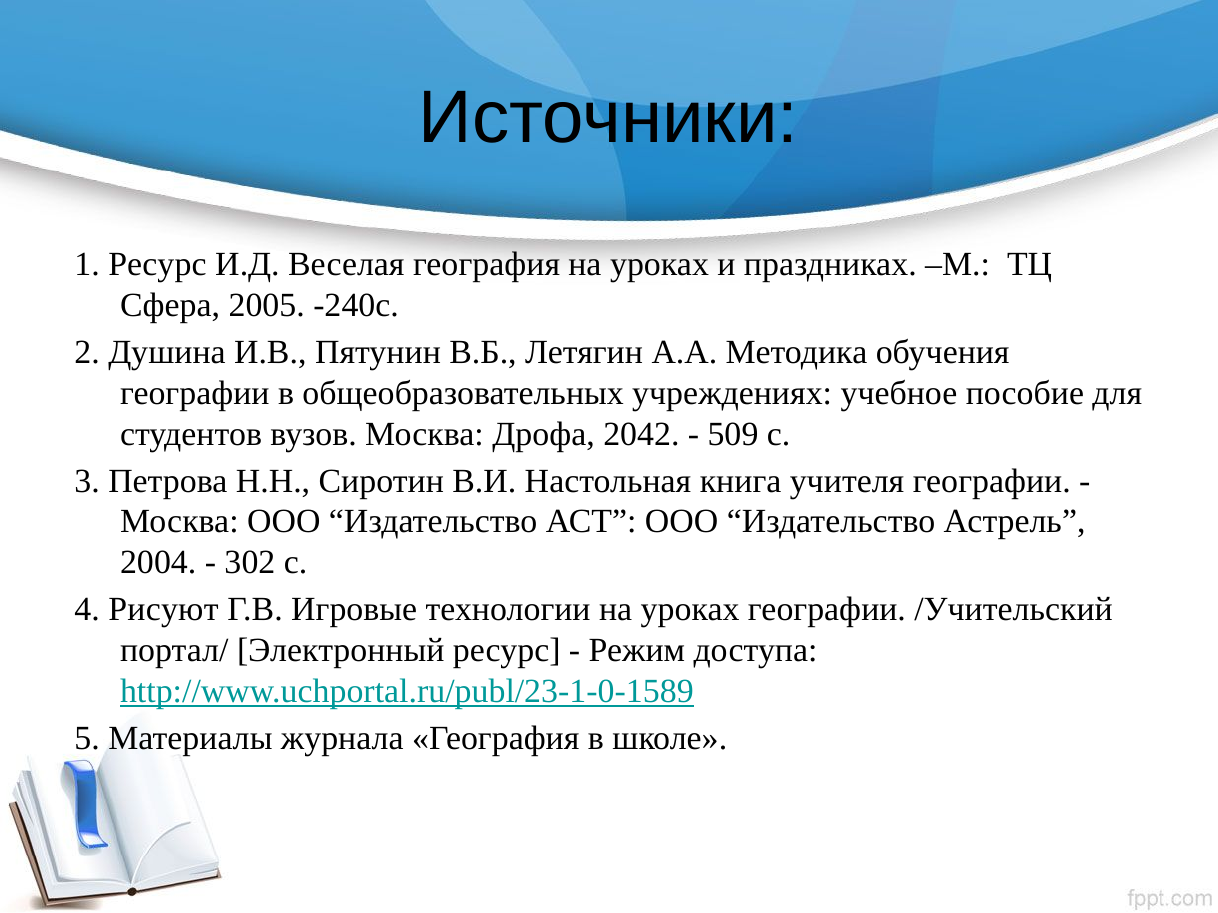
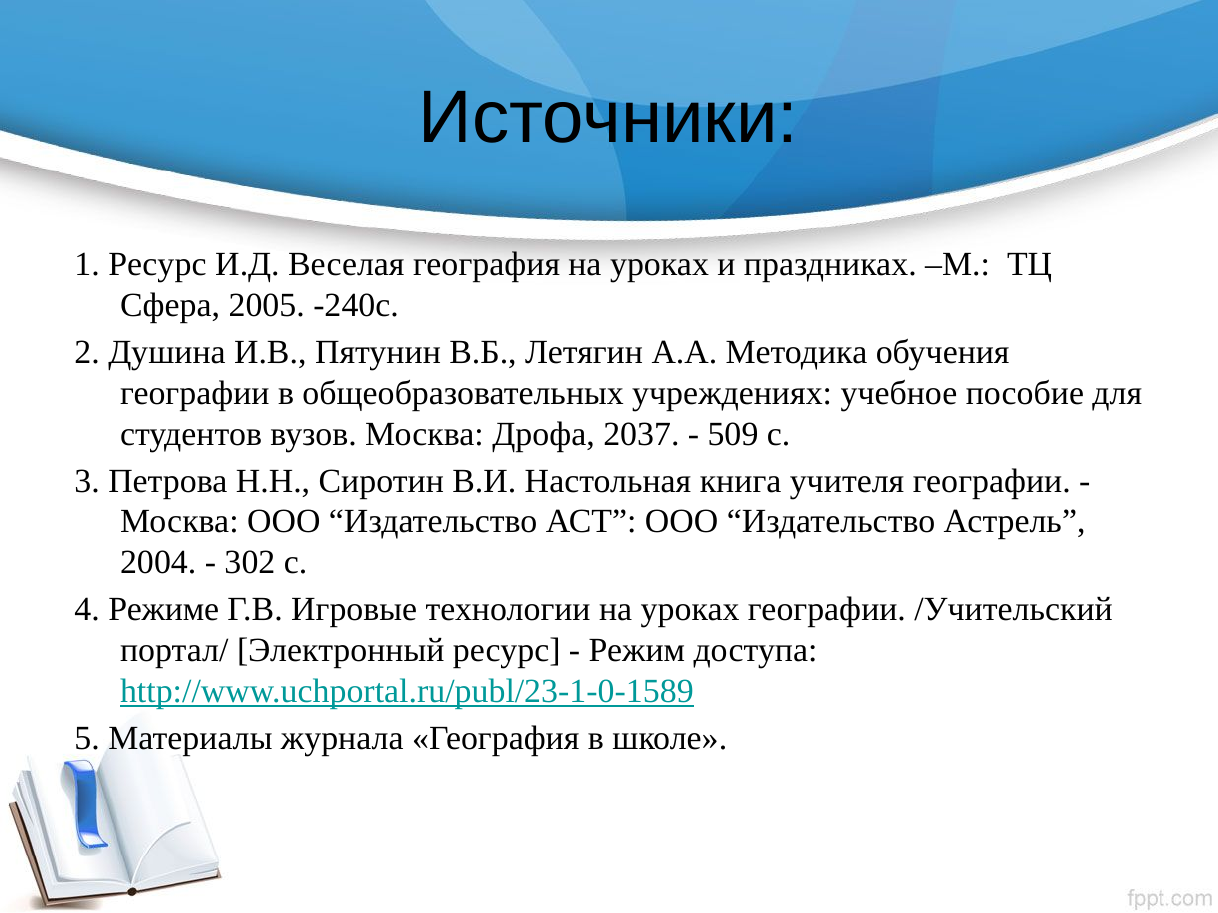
2042: 2042 -> 2037
Рисуют: Рисуют -> Режиме
